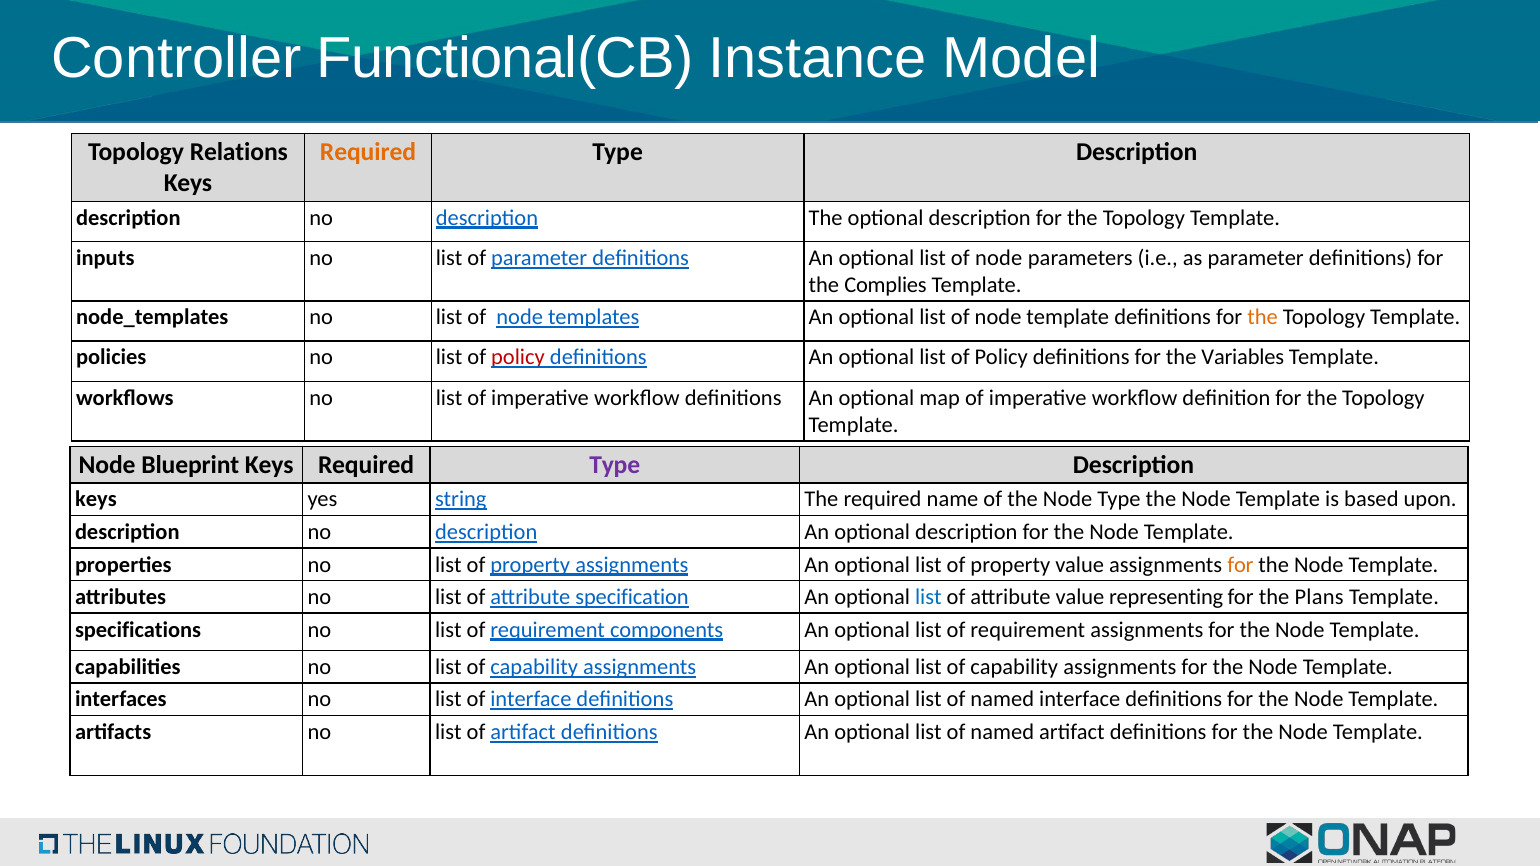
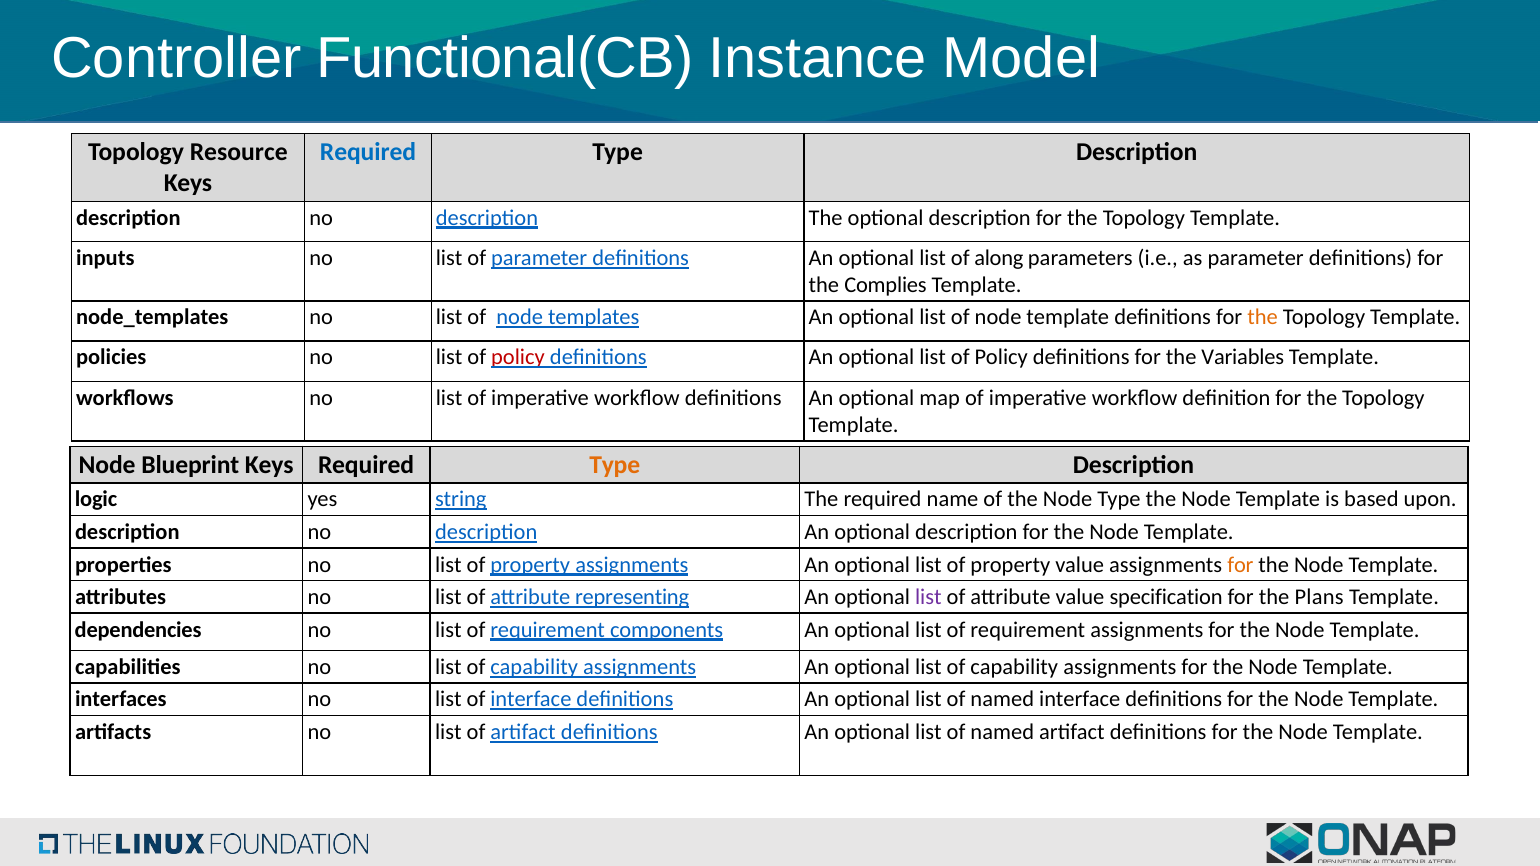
Relations: Relations -> Resource
Required at (368, 152) colour: orange -> blue
node at (999, 258): node -> along
Type at (615, 465) colour: purple -> orange
keys at (96, 500): keys -> logic
specification: specification -> representing
list at (928, 597) colour: blue -> purple
representing: representing -> specification
specifications: specifications -> dependencies
